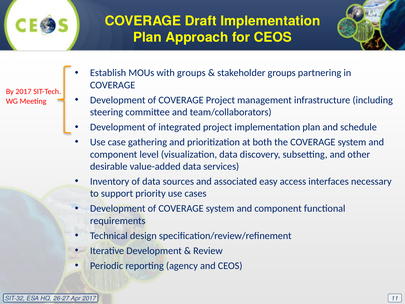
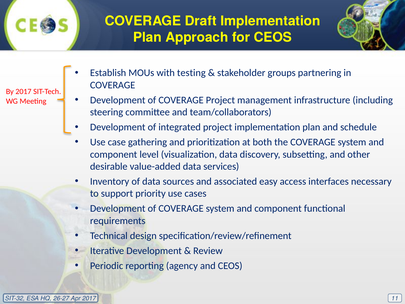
with groups: groups -> testing
